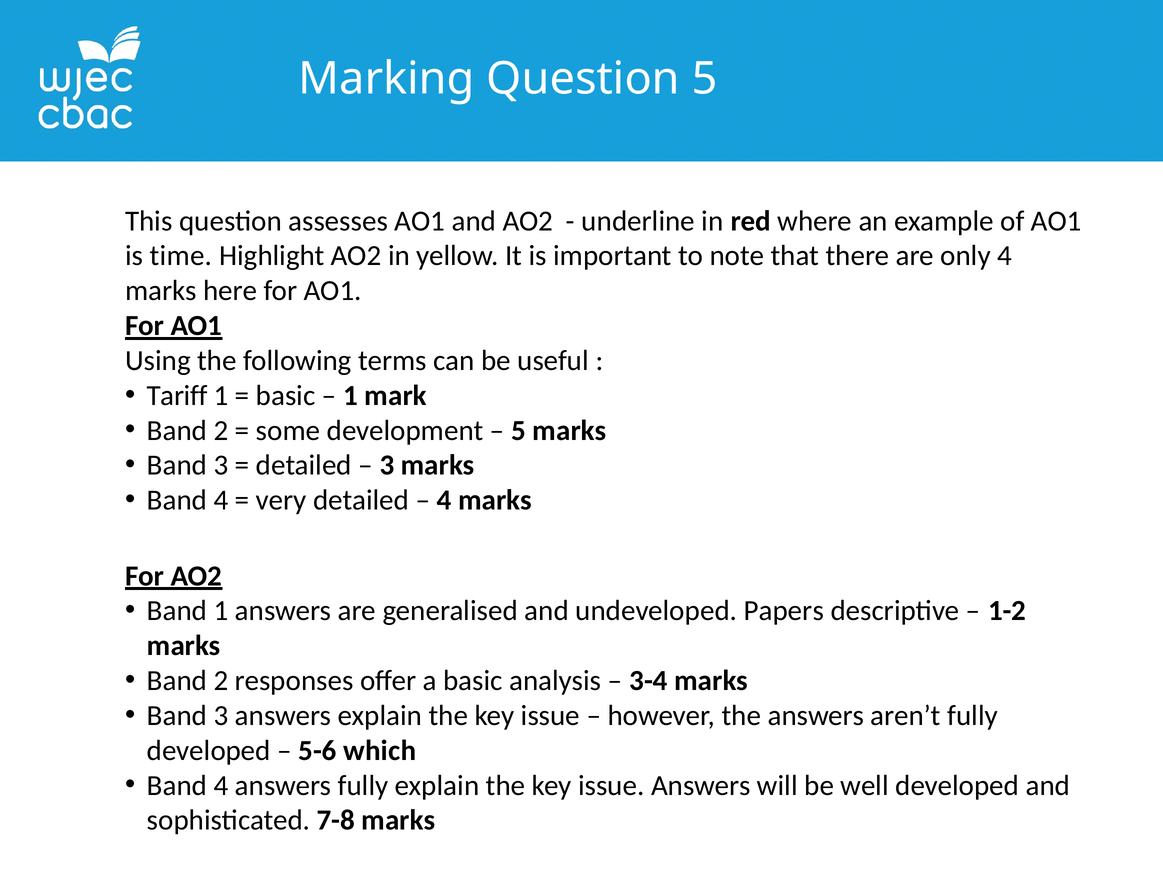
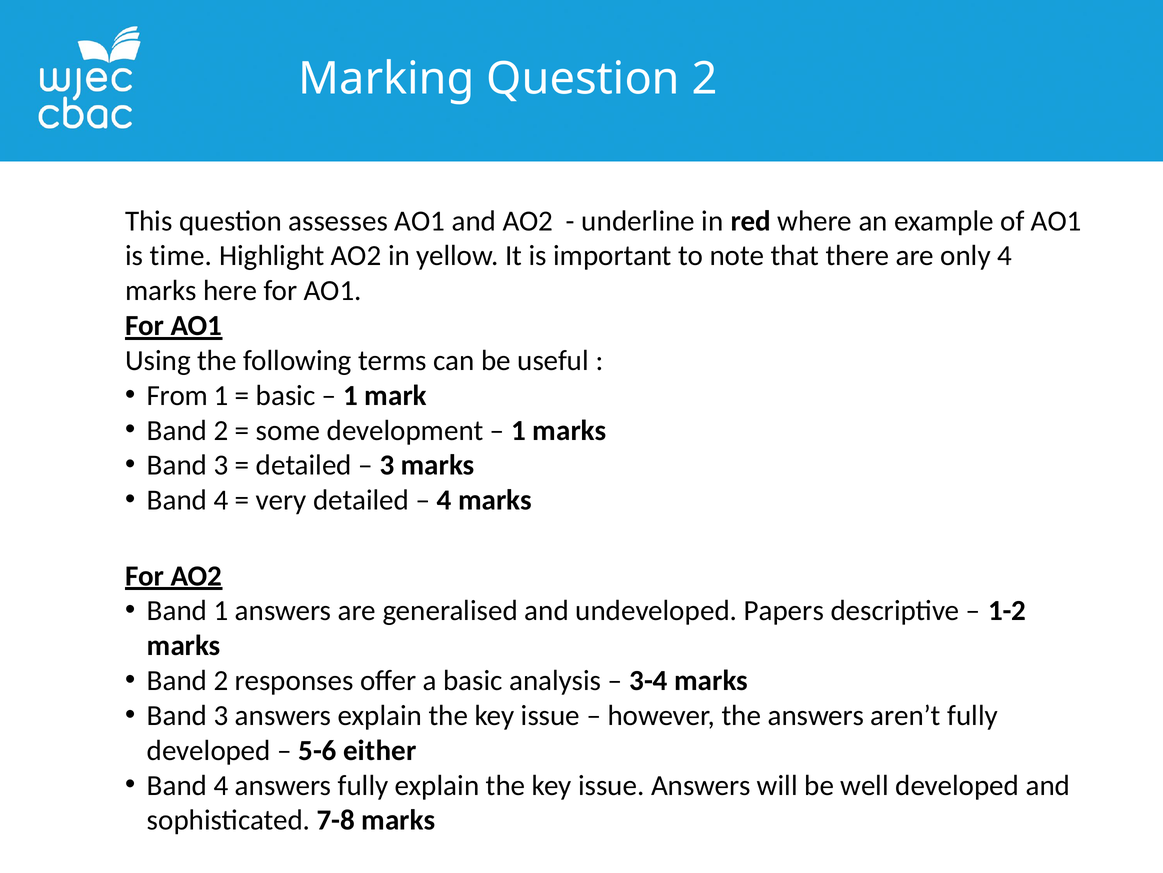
Question 5: 5 -> 2
Tariff: Tariff -> From
5 at (519, 430): 5 -> 1
which: which -> either
